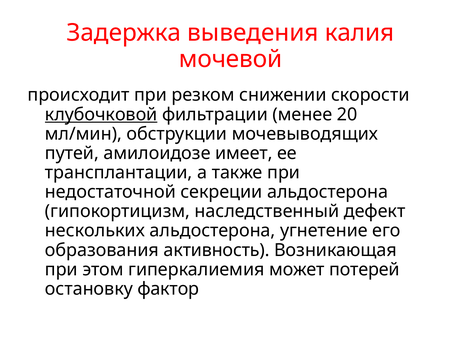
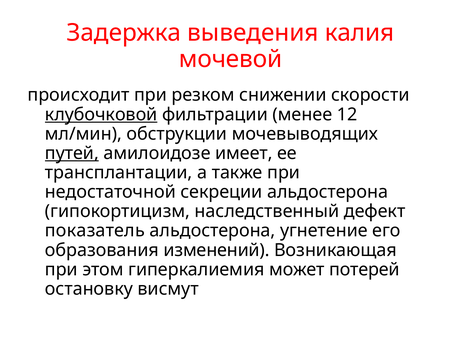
20: 20 -> 12
путей underline: none -> present
нескольких: нескольких -> показатель
активность: активность -> изменений
фактор: фактор -> висмут
